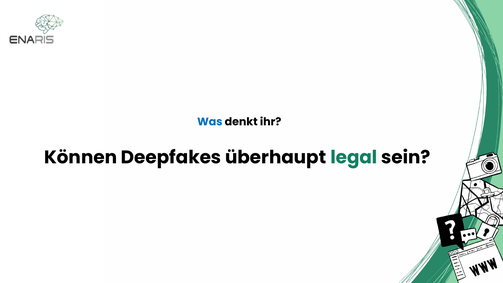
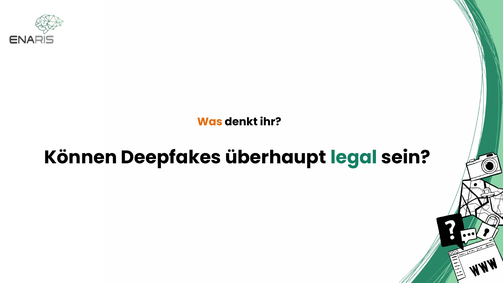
Was colour: blue -> orange
